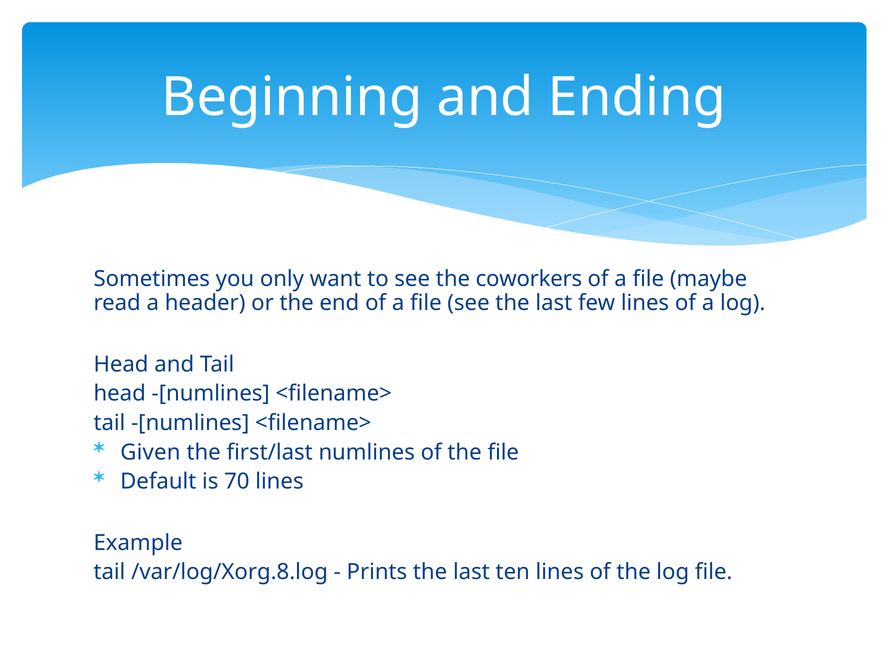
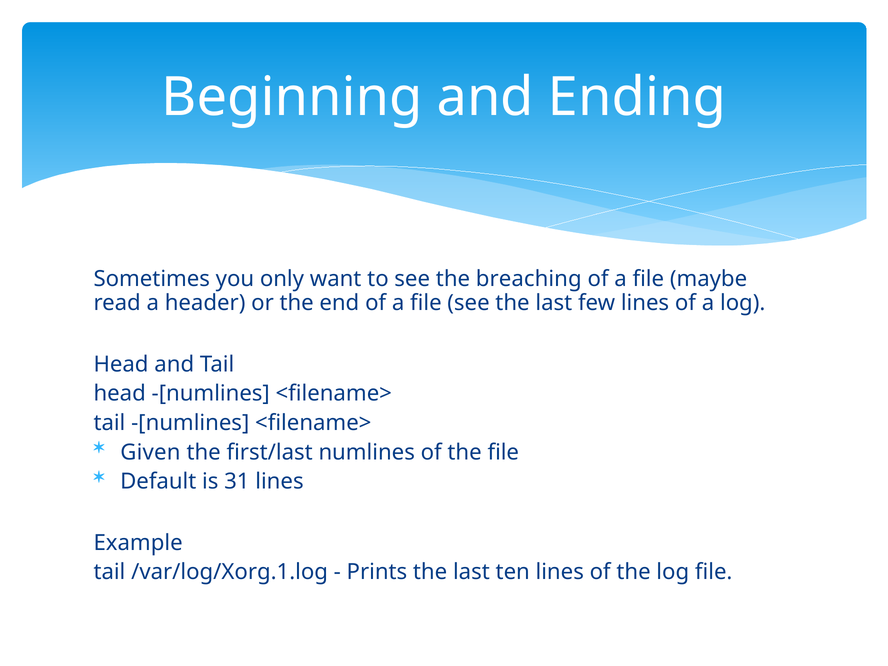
coworkers: coworkers -> breaching
70: 70 -> 31
/var/log/Xorg.8.log: /var/log/Xorg.8.log -> /var/log/Xorg.1.log
